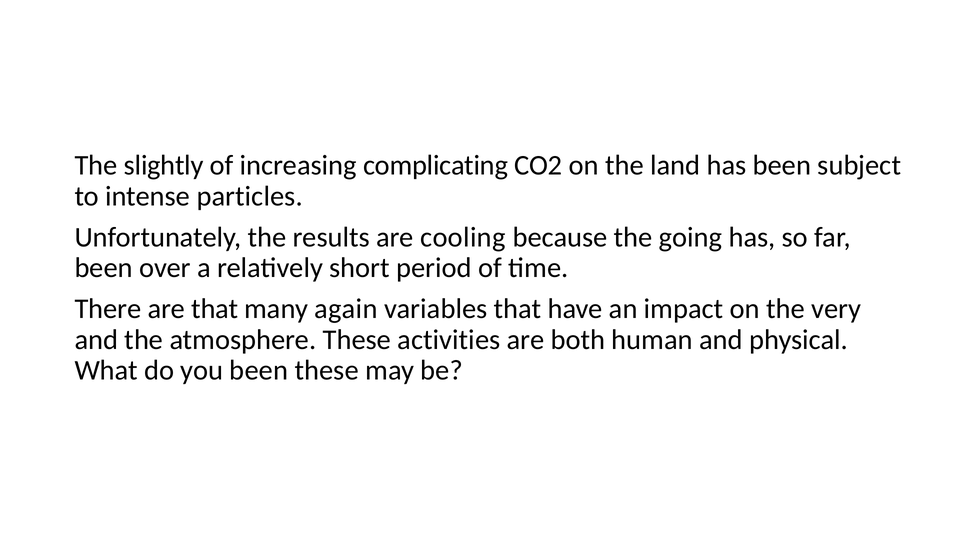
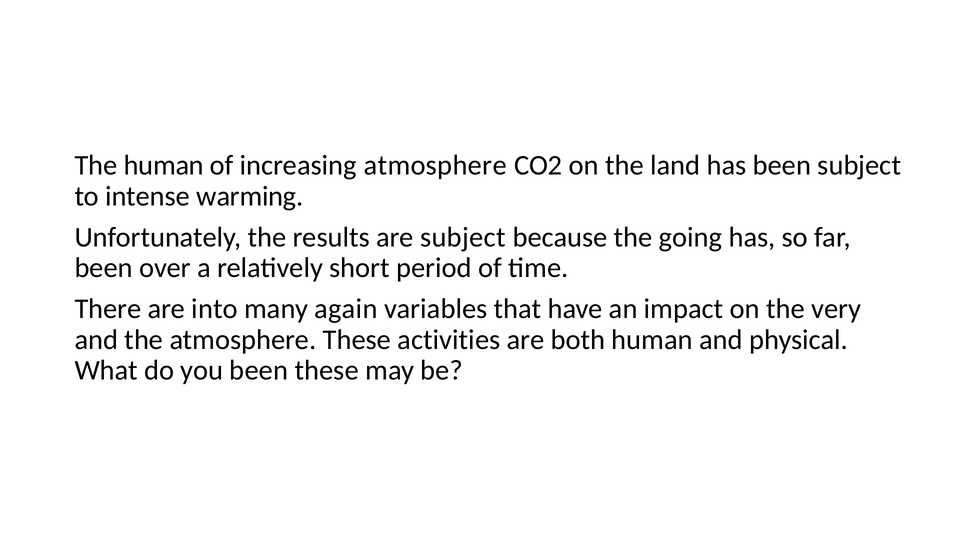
The slightly: slightly -> human
increasing complicating: complicating -> atmosphere
particles: particles -> warming
are cooling: cooling -> subject
are that: that -> into
